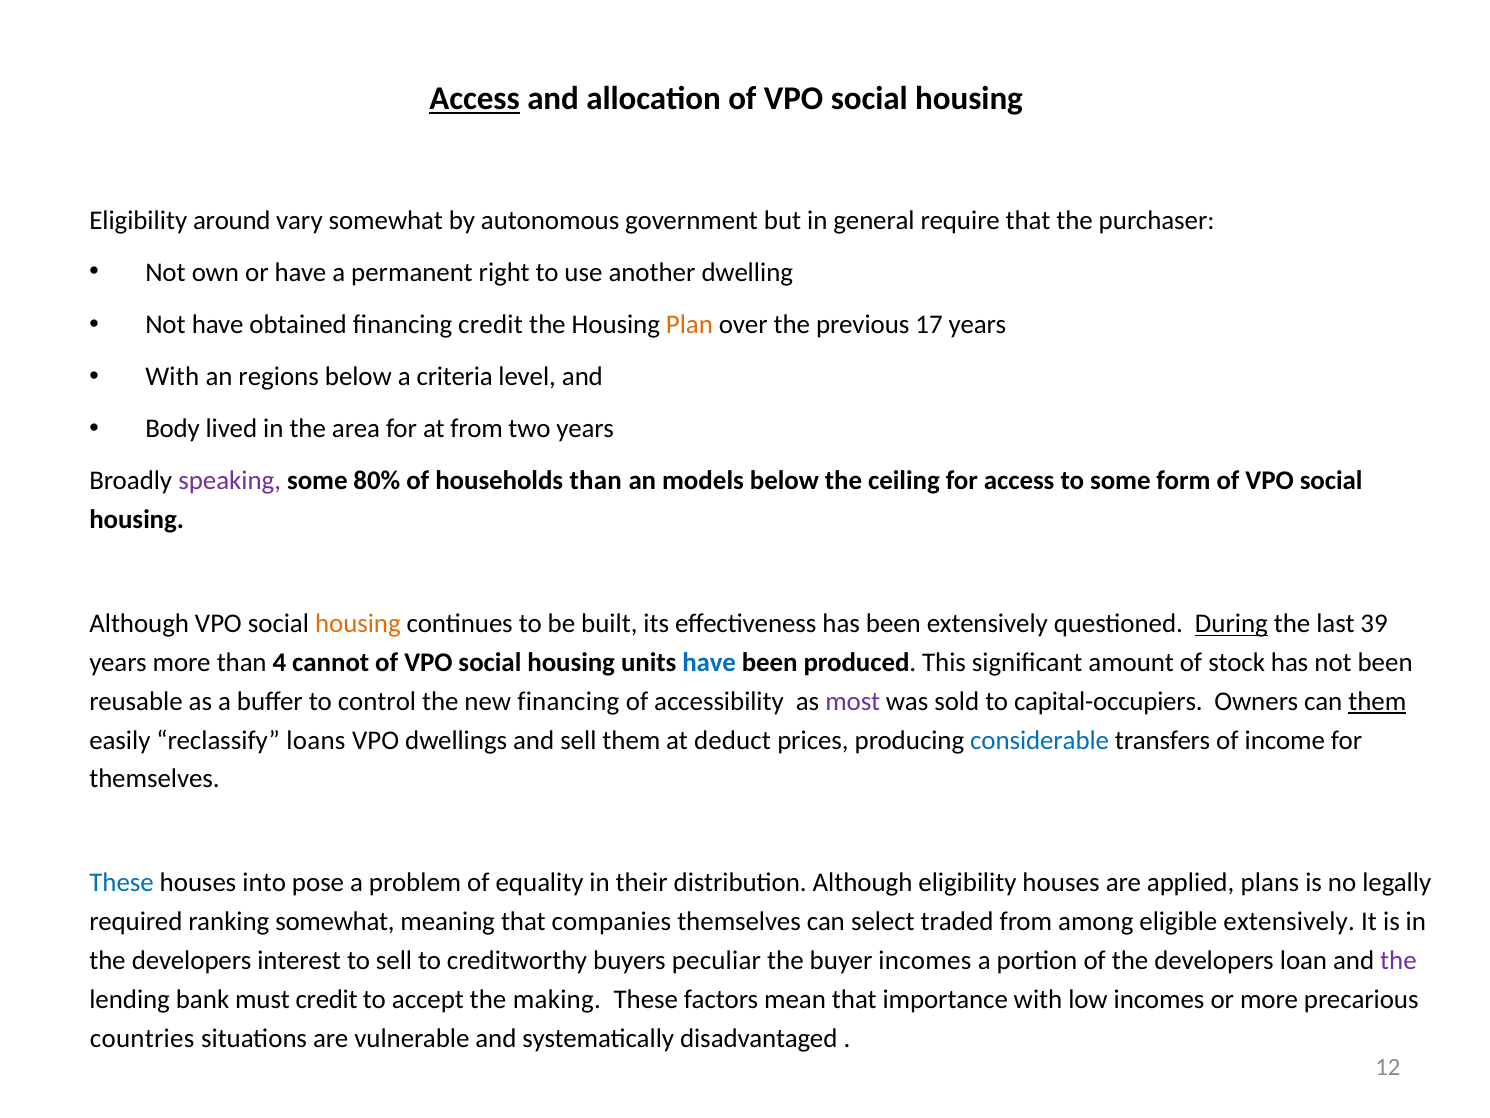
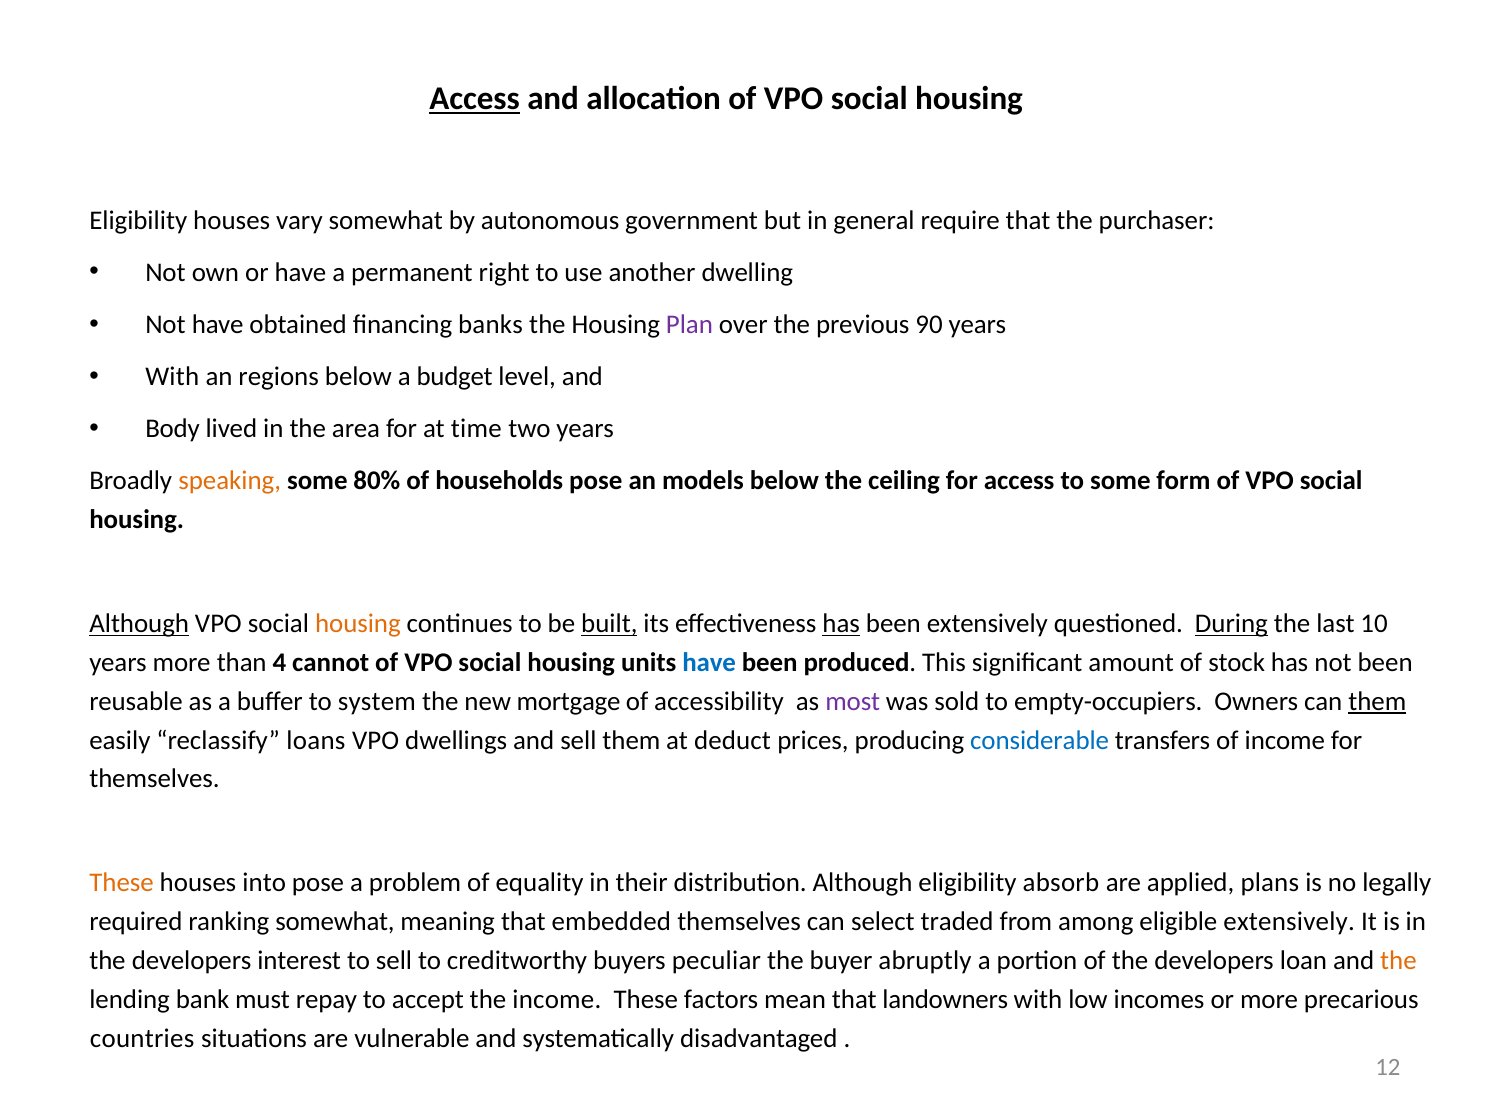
Eligibility around: around -> houses
financing credit: credit -> banks
Plan colour: orange -> purple
17: 17 -> 90
criteria: criteria -> budget
at from: from -> time
speaking colour: purple -> orange
households than: than -> pose
Although at (139, 623) underline: none -> present
built underline: none -> present
has at (841, 623) underline: none -> present
39: 39 -> 10
control: control -> system
new financing: financing -> mortgage
capital-occupiers: capital-occupiers -> empty-occupiers
These at (122, 883) colour: blue -> orange
eligibility houses: houses -> absorb
companies: companies -> embedded
buyer incomes: incomes -> abruptly
the at (1398, 960) colour: purple -> orange
must credit: credit -> repay
the making: making -> income
importance: importance -> landowners
